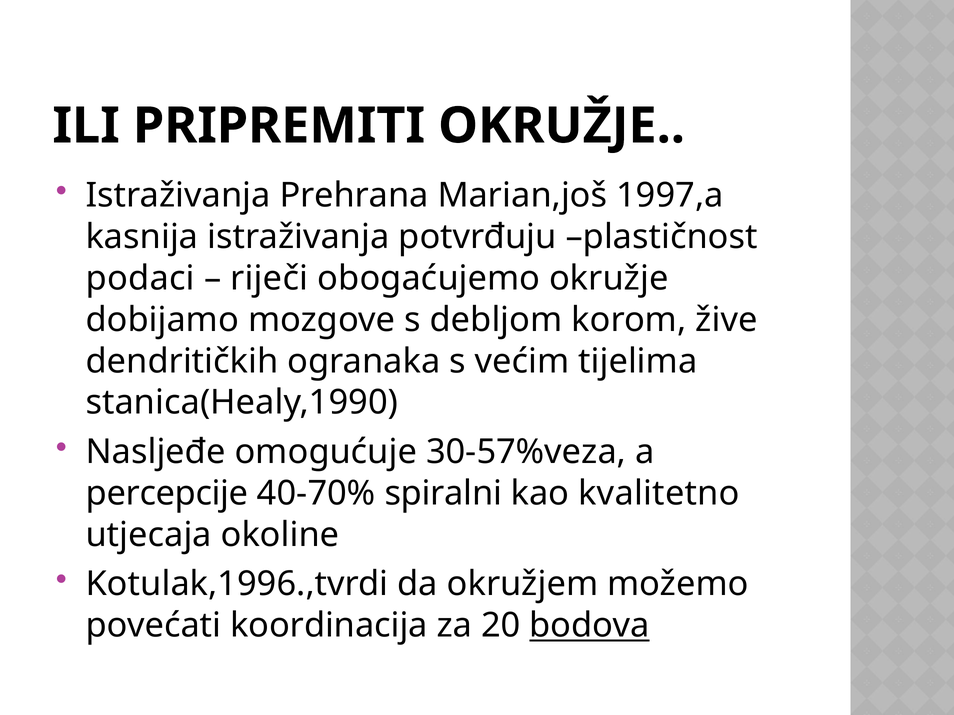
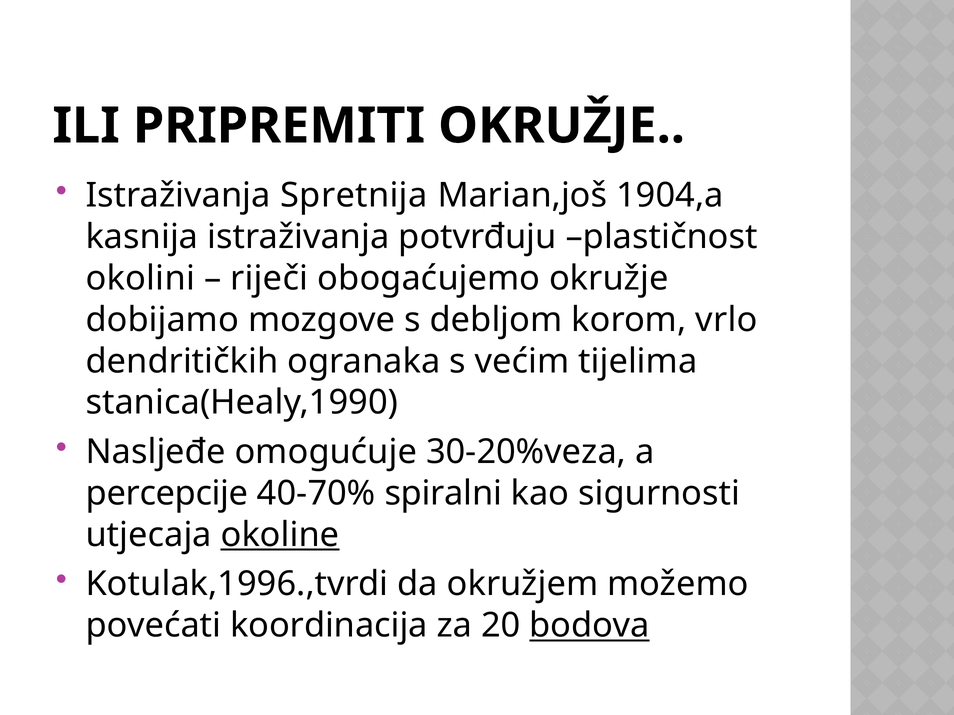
Prehrana: Prehrana -> Spretnija
1997,a: 1997,a -> 1904,a
podaci: podaci -> okolini
žive: žive -> vrlo
30-57%veza: 30-57%veza -> 30-20%veza
kvalitetno: kvalitetno -> sigurnosti
okoline underline: none -> present
